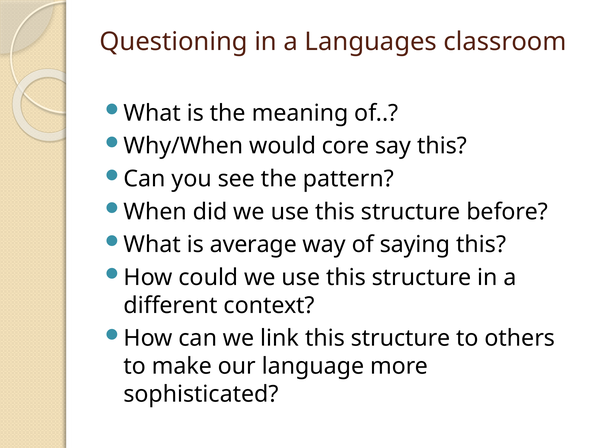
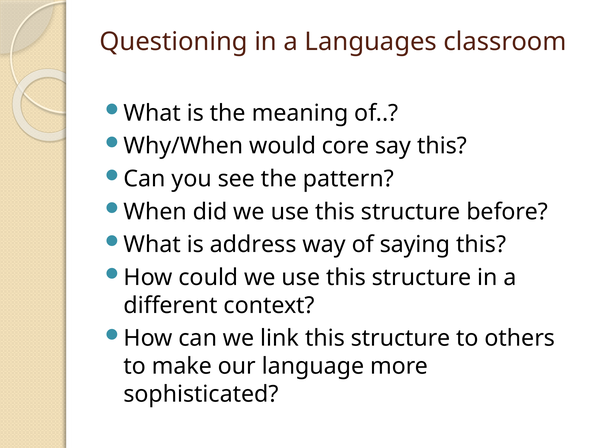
average: average -> address
